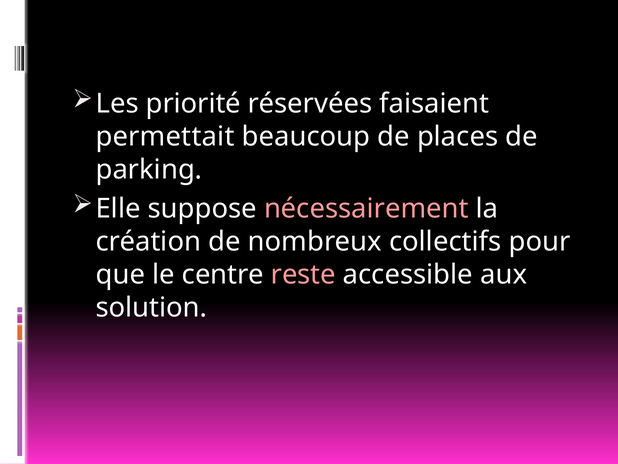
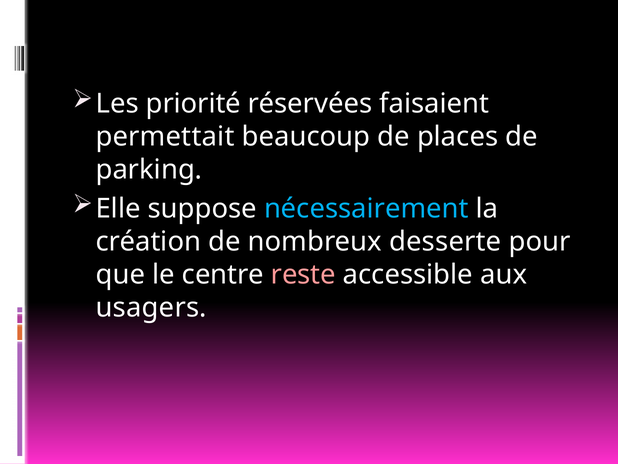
nécessairement colour: pink -> light blue
collectifs: collectifs -> desserte
solution: solution -> usagers
